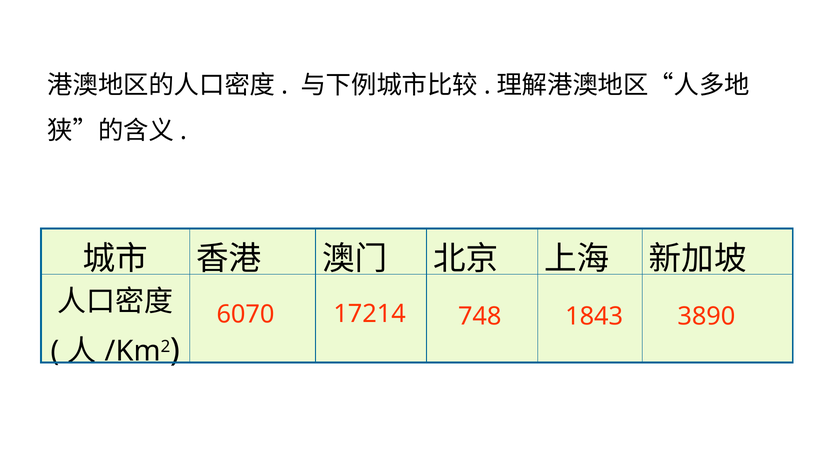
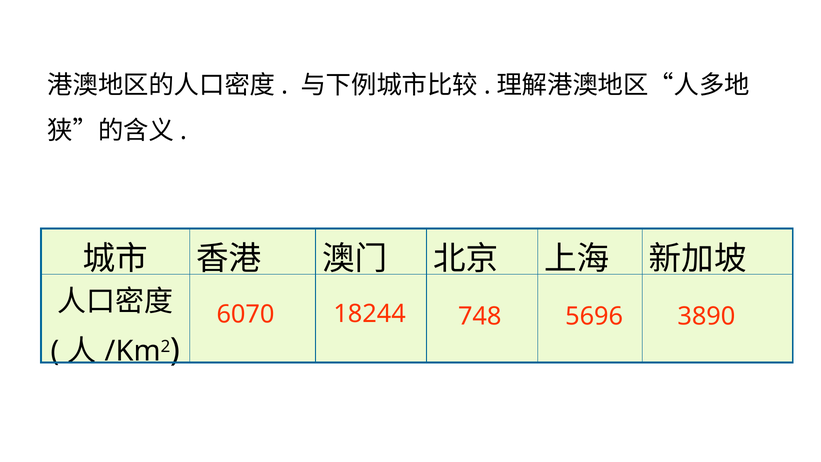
17214: 17214 -> 18244
1843: 1843 -> 5696
